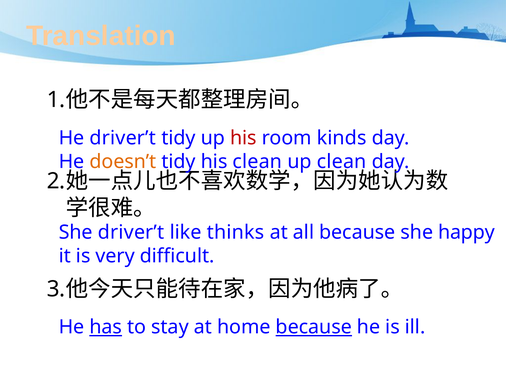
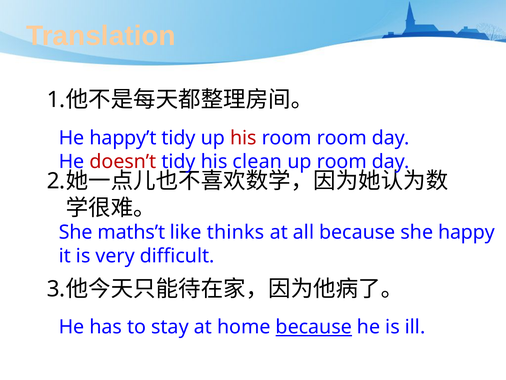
He driver’t: driver’t -> happy’t
room kinds: kinds -> room
doesn’t colour: orange -> red
up clean: clean -> room
She driver’t: driver’t -> maths’t
has underline: present -> none
